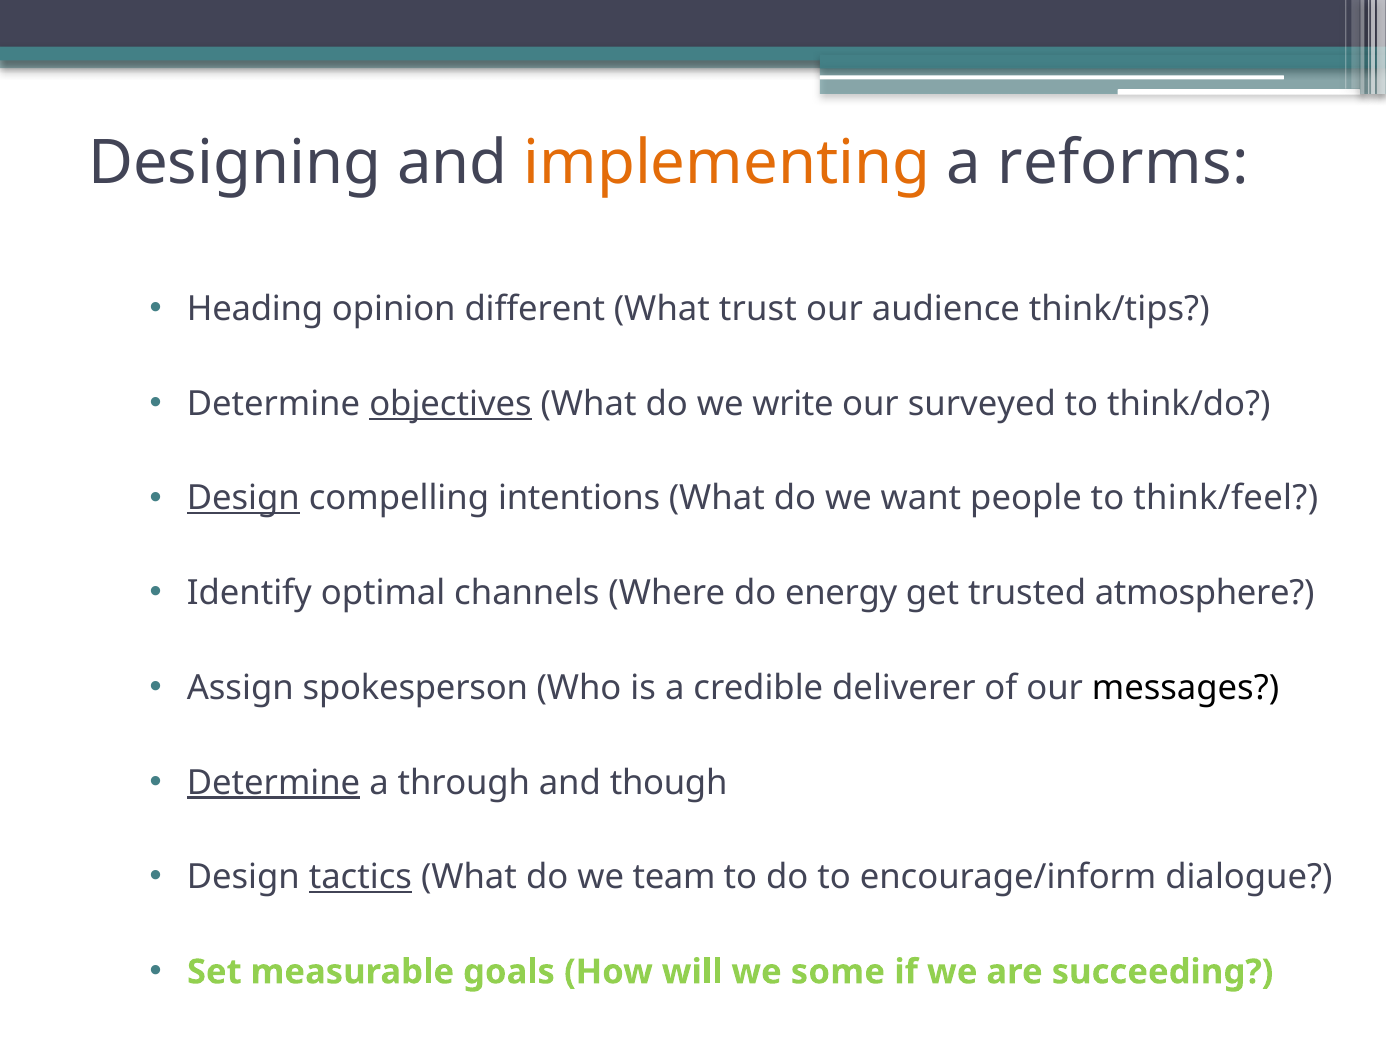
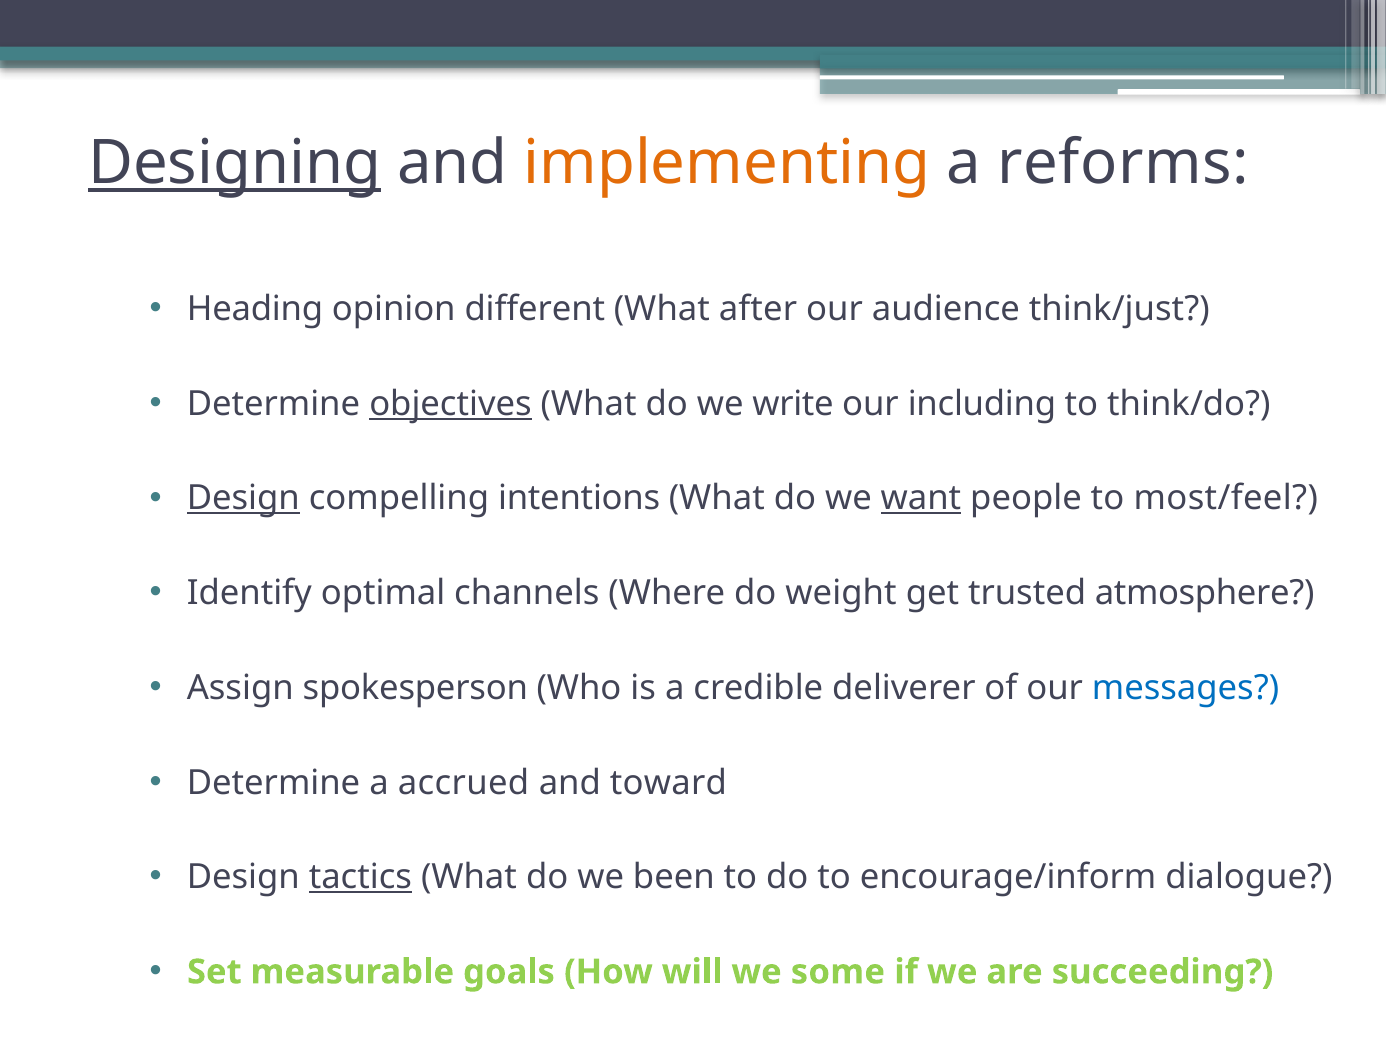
Designing underline: none -> present
trust: trust -> after
think/tips: think/tips -> think/just
surveyed: surveyed -> including
want underline: none -> present
think/feel: think/feel -> most/feel
energy: energy -> weight
messages colour: black -> blue
Determine at (274, 783) underline: present -> none
through: through -> accrued
though: though -> toward
team: team -> been
